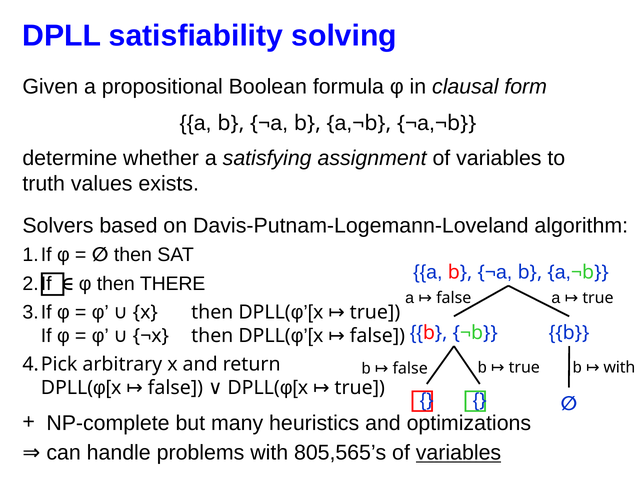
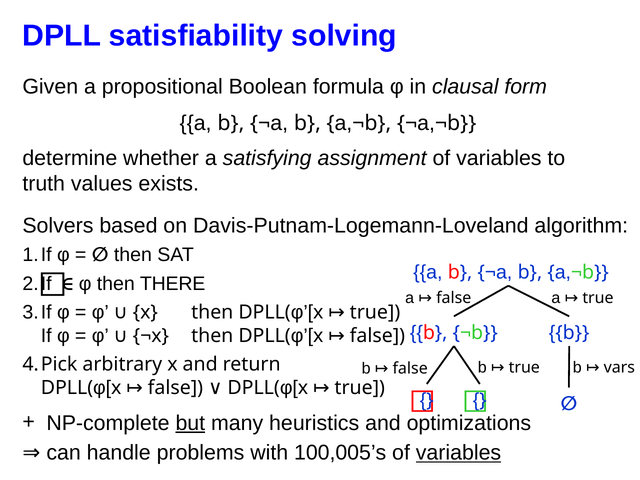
b with: with -> vars
but underline: none -> present
805,565’s: 805,565’s -> 100,005’s
